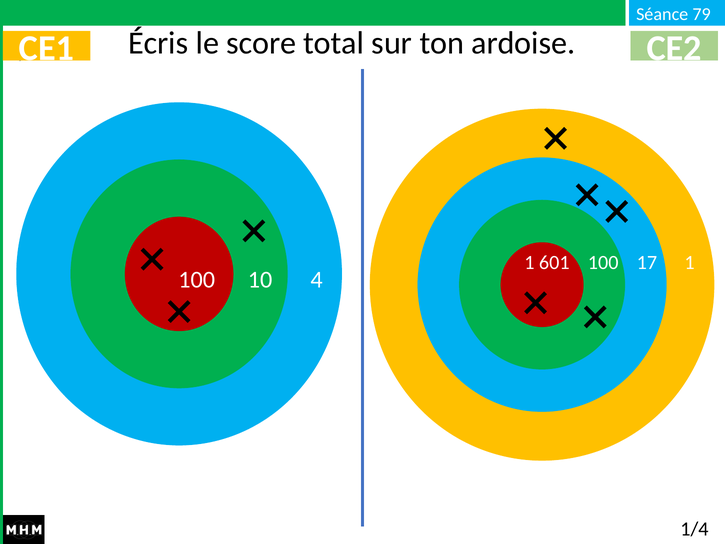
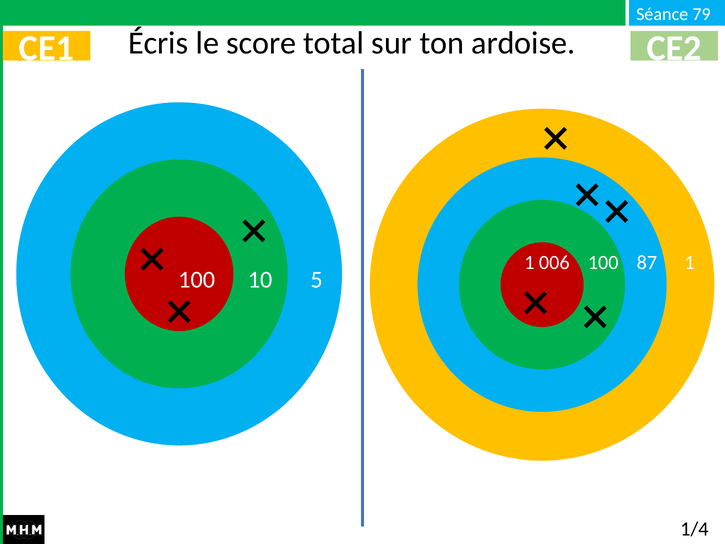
601: 601 -> 006
17: 17 -> 87
4: 4 -> 5
